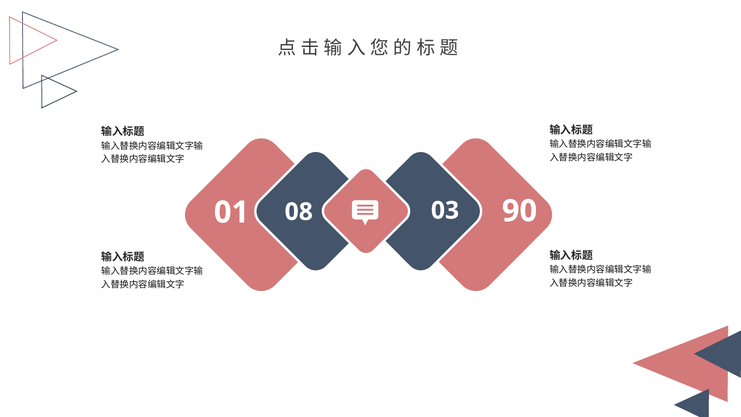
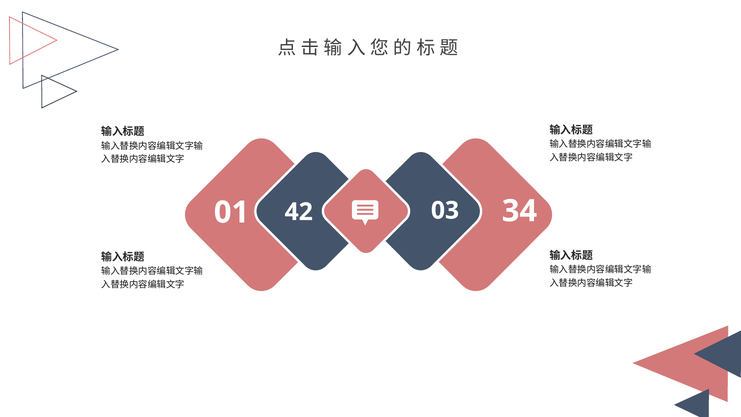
08: 08 -> 42
90: 90 -> 34
